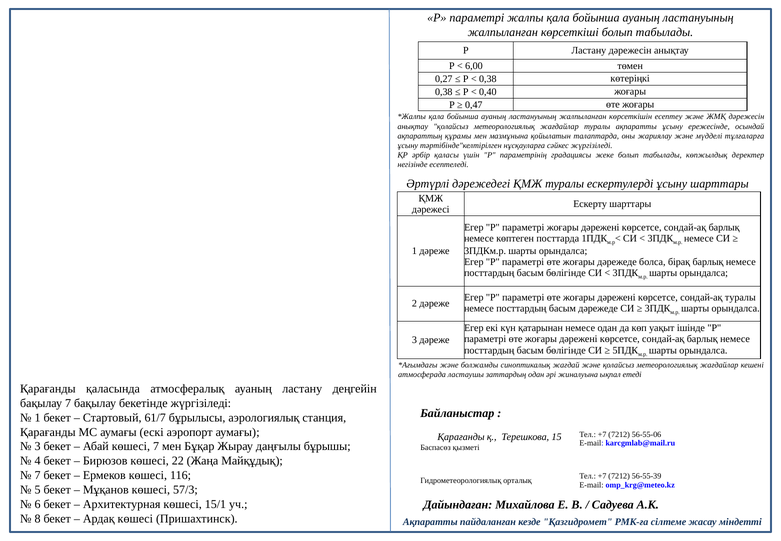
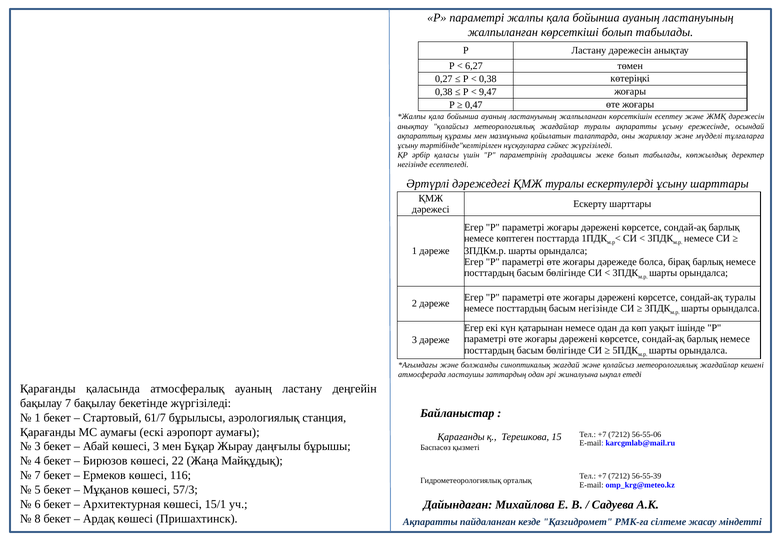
6,00: 6,00 -> 6,27
0,40: 0,40 -> 9,47
басым дәрежеде: дәрежеде -> негізінде
көшесі 7: 7 -> 3
